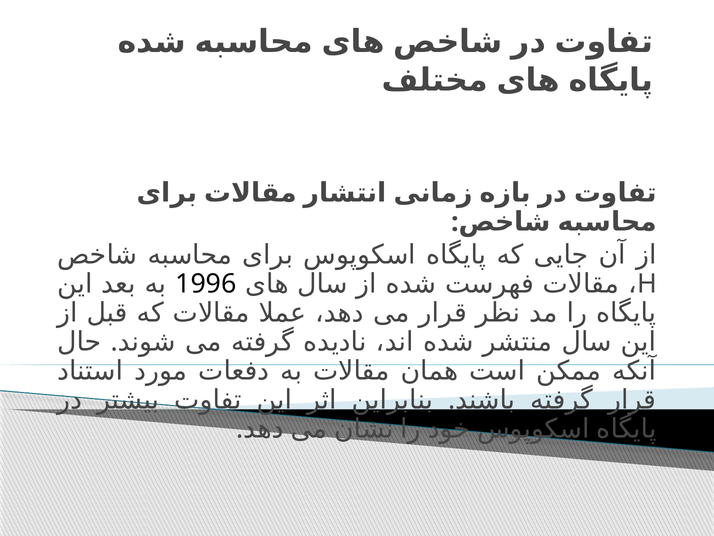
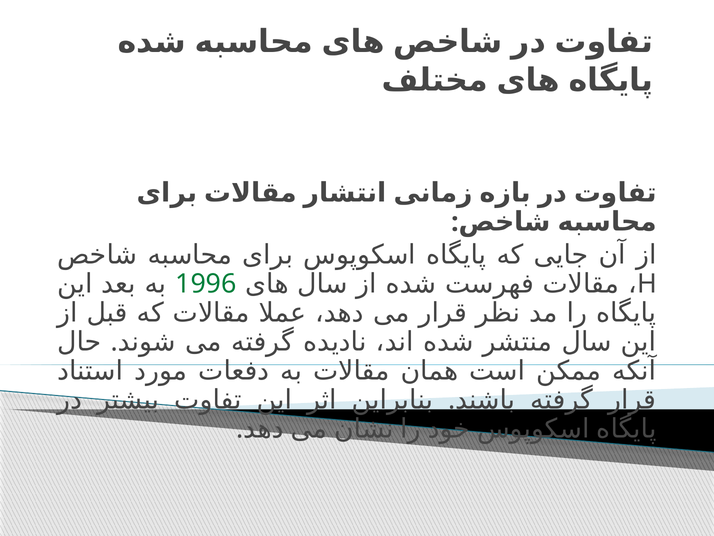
1996 colour: black -> green
